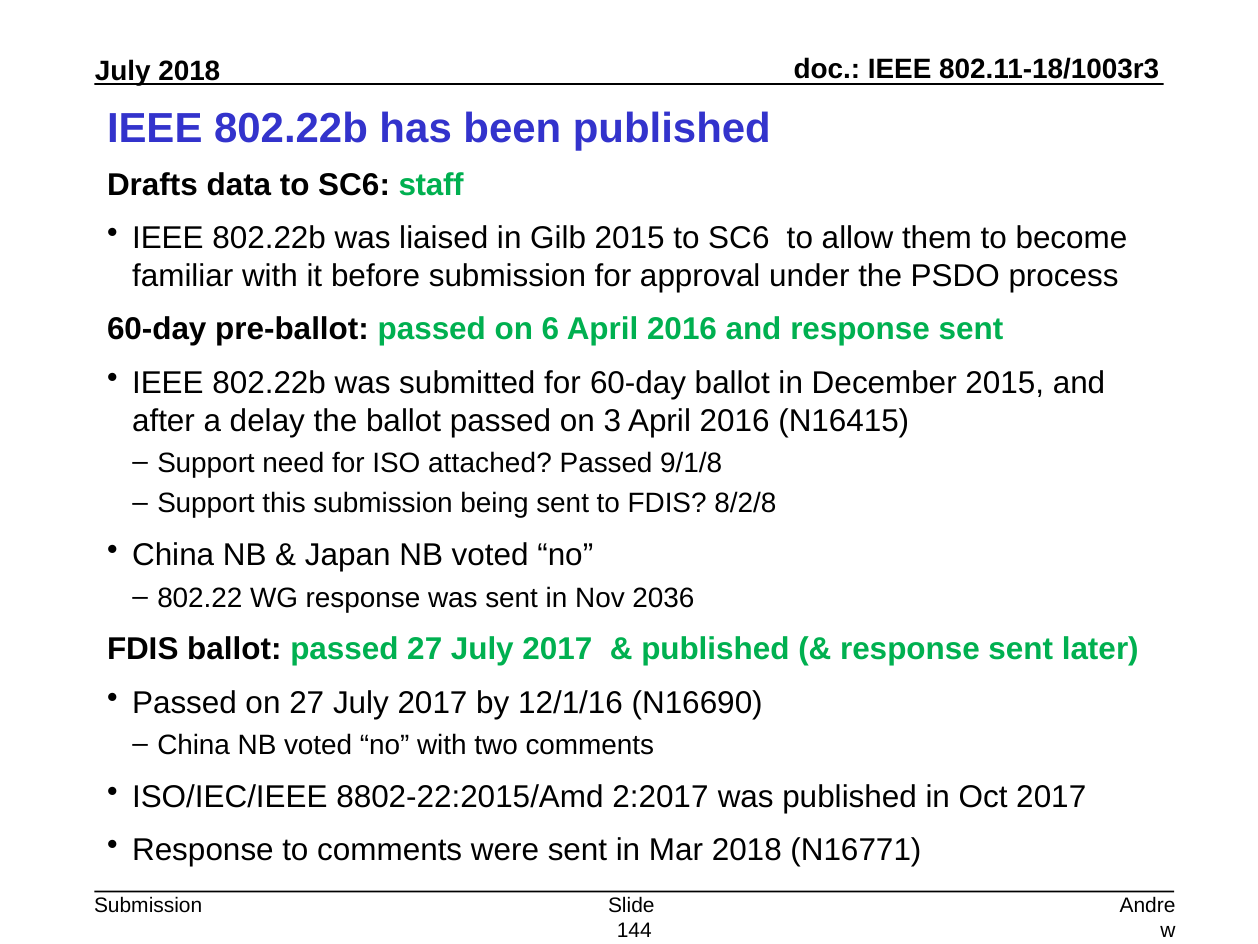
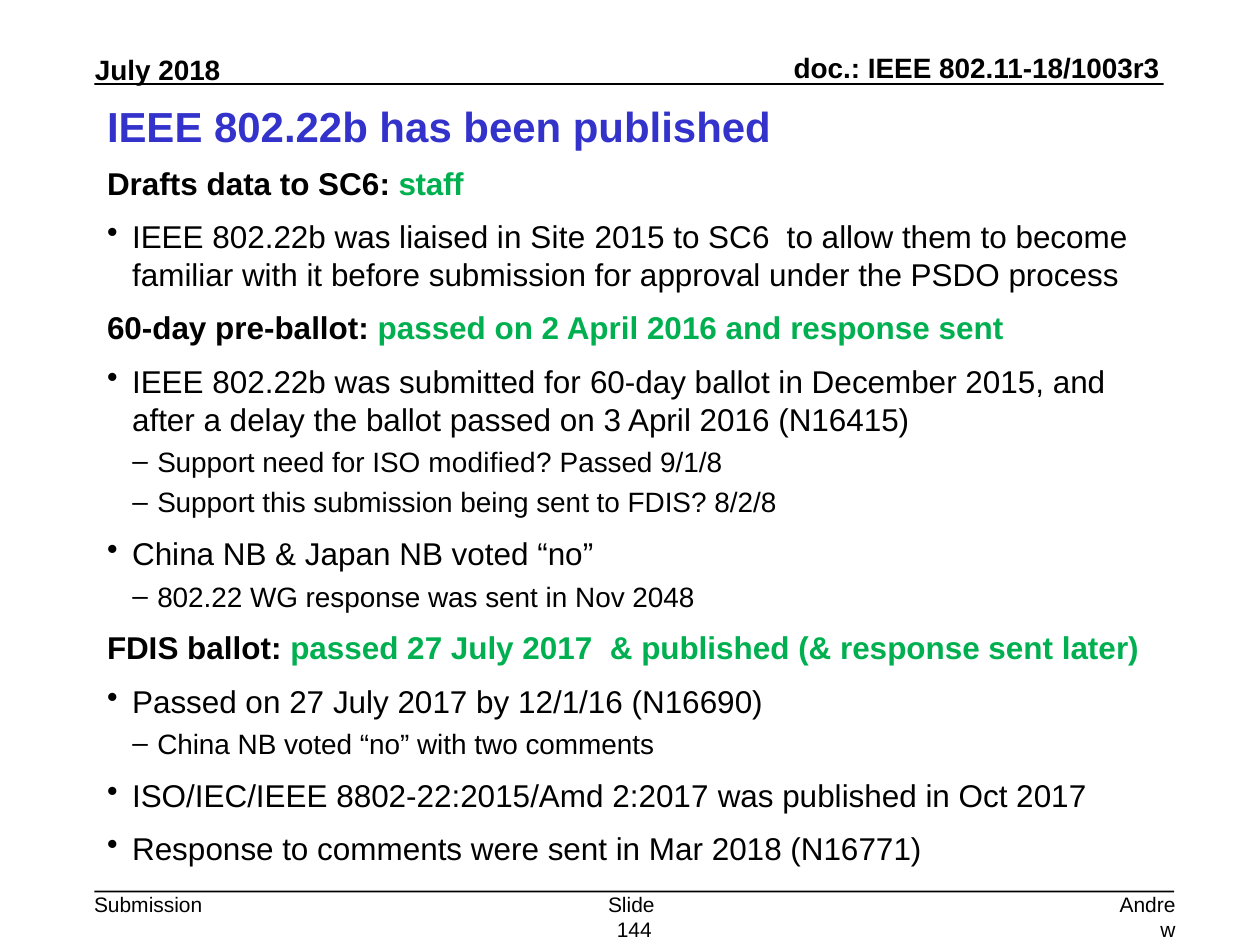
Gilb: Gilb -> Site
6: 6 -> 2
attached: attached -> modified
2036: 2036 -> 2048
